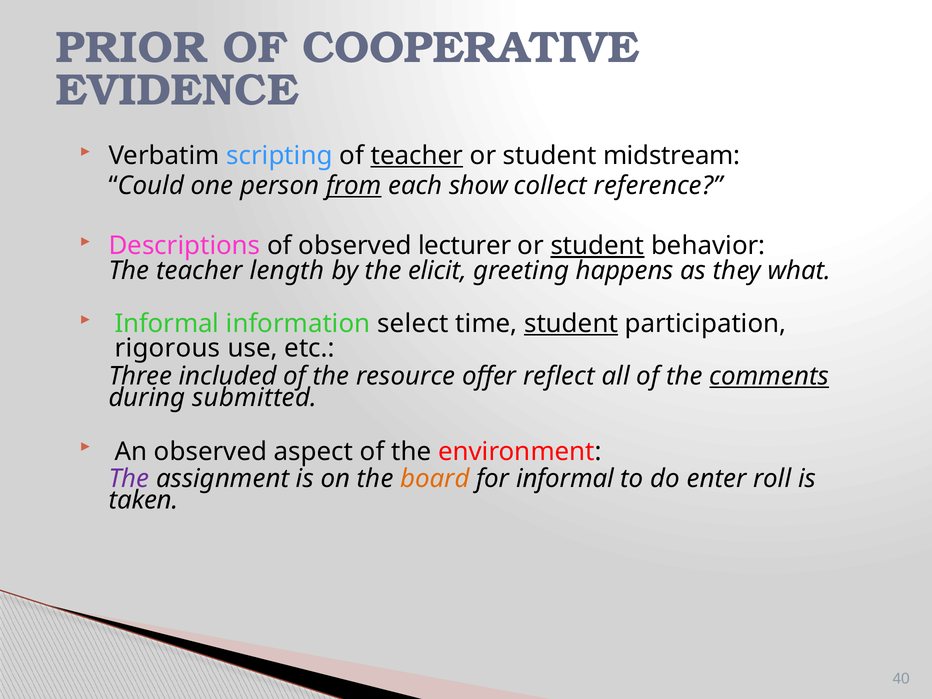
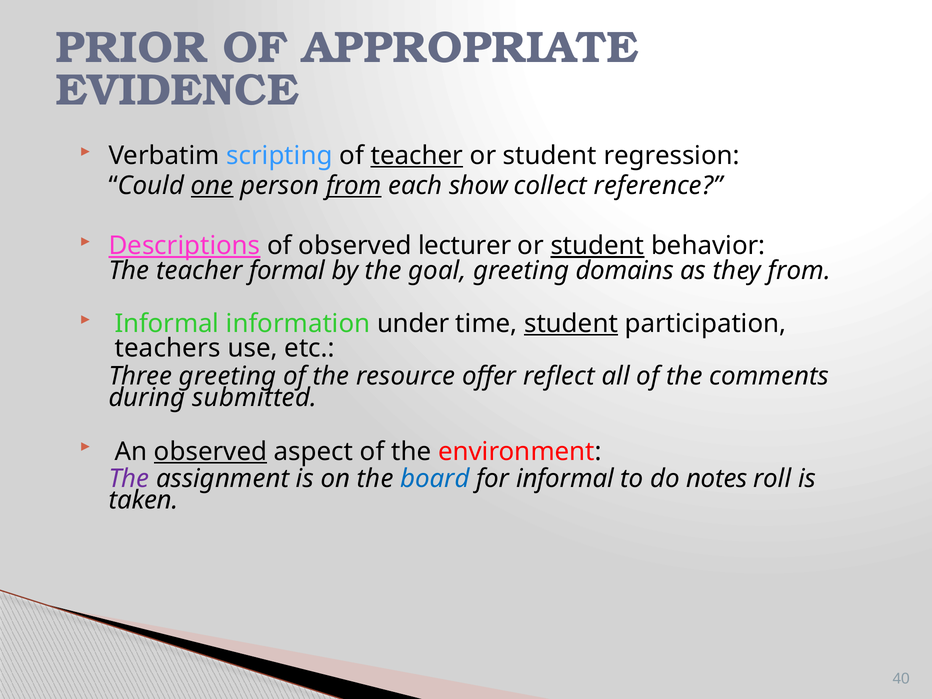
COOPERATIVE: COOPERATIVE -> APPROPRIATE
midstream: midstream -> regression
one underline: none -> present
Descriptions underline: none -> present
length: length -> formal
elicit: elicit -> goal
happens: happens -> domains
they what: what -> from
select: select -> under
rigorous: rigorous -> teachers
Three included: included -> greeting
comments underline: present -> none
observed at (211, 452) underline: none -> present
board colour: orange -> blue
enter: enter -> notes
